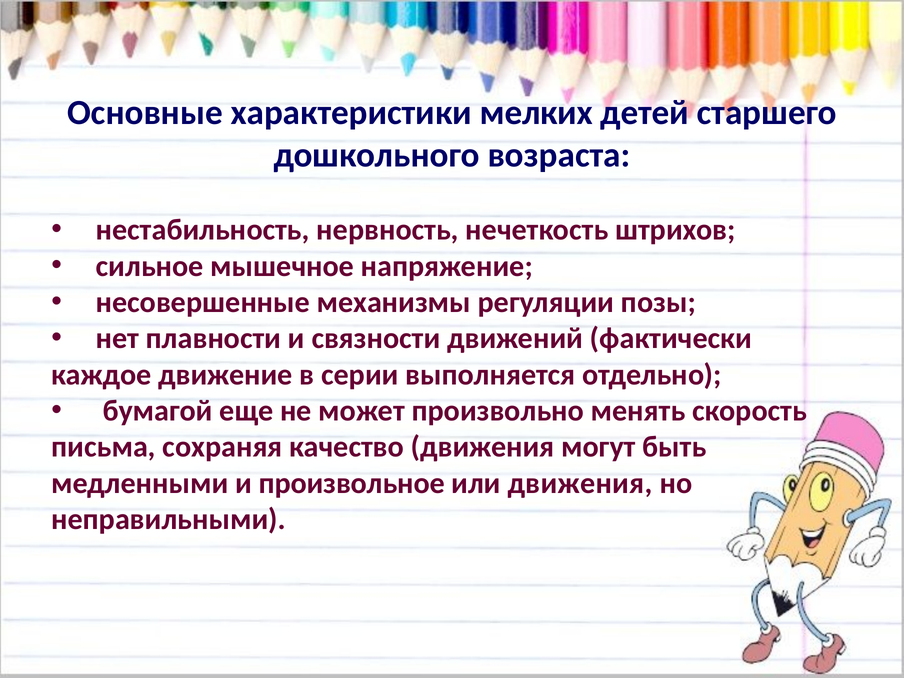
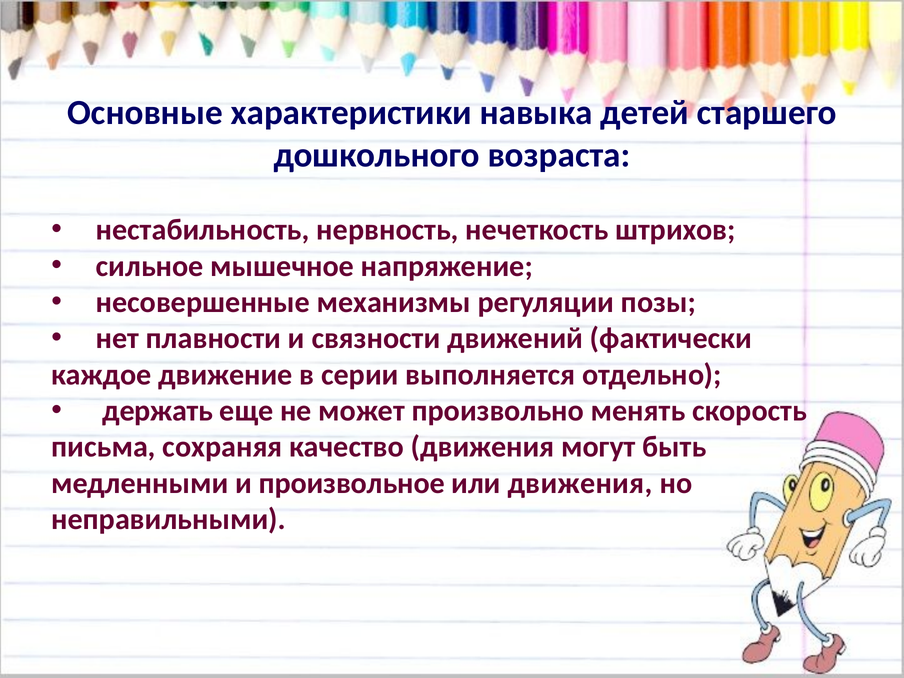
мелких: мелких -> навыка
бумагой: бумагой -> держать
